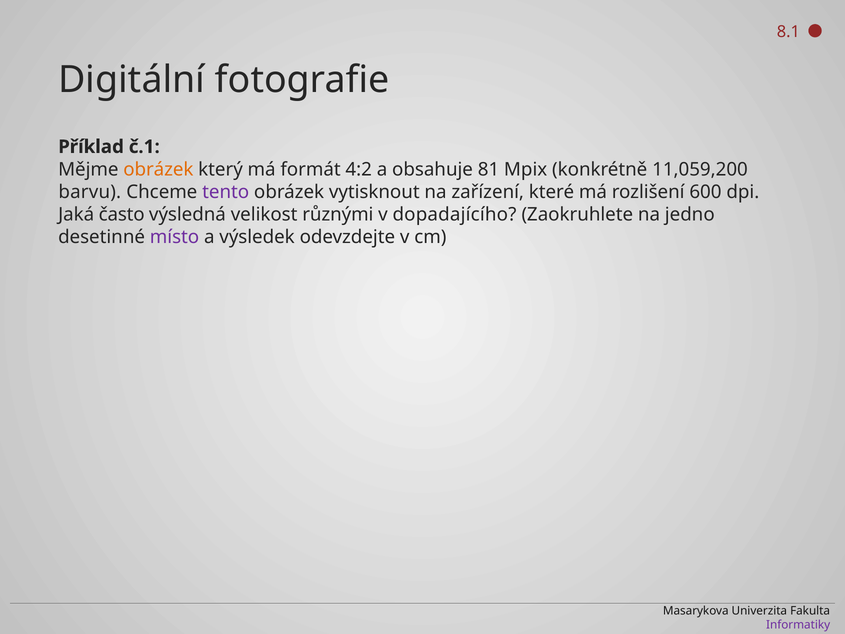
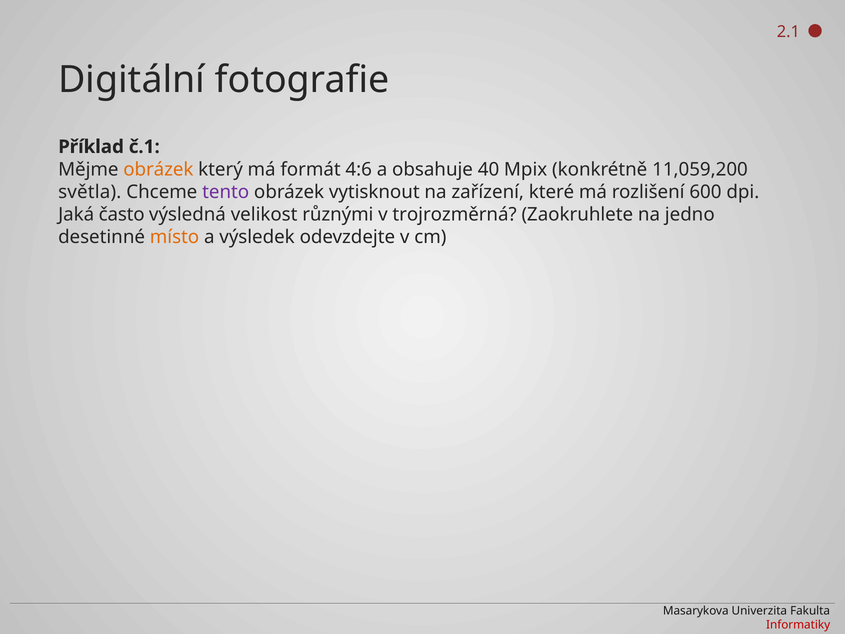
8.1: 8.1 -> 2.1
4:2: 4:2 -> 4:6
81: 81 -> 40
barvu: barvu -> světla
dopadajícího: dopadajícího -> trojrozměrná
místo colour: purple -> orange
Informatiky colour: purple -> red
